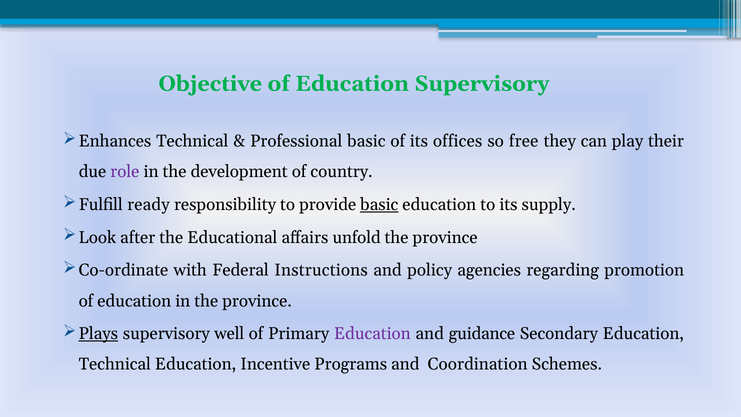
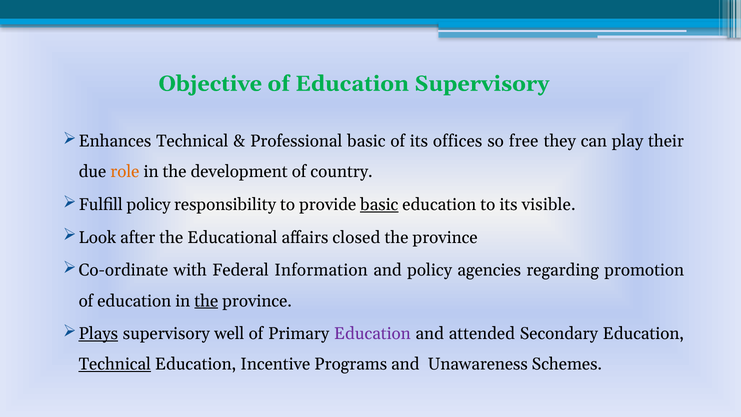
role colour: purple -> orange
Fulfill ready: ready -> policy
supply: supply -> visible
unfold: unfold -> closed
Instructions: Instructions -> Information
the at (206, 301) underline: none -> present
guidance: guidance -> attended
Technical at (115, 364) underline: none -> present
Coordination: Coordination -> Unawareness
